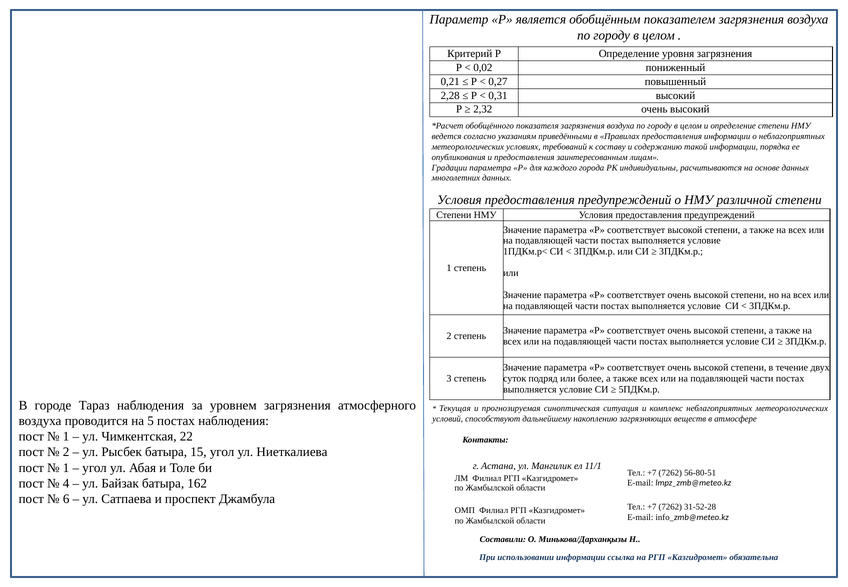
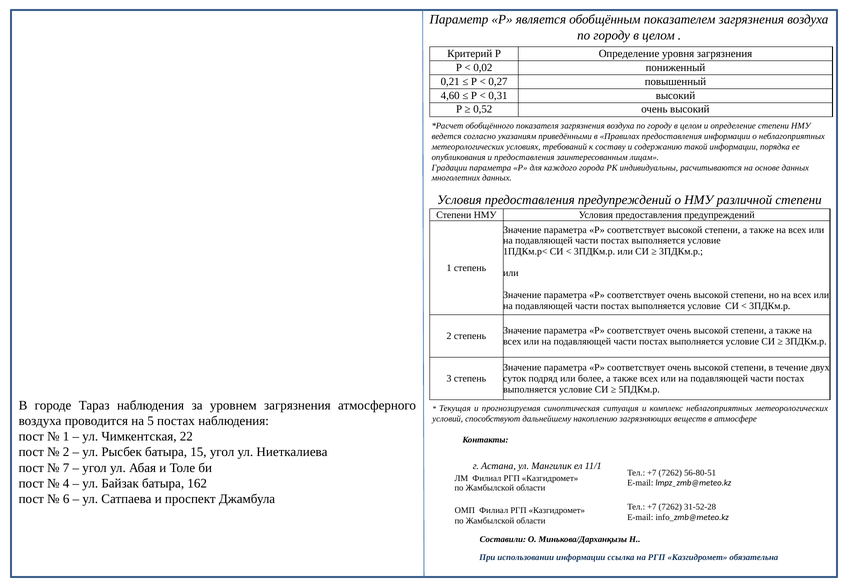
2,28: 2,28 -> 4,60
2,32: 2,32 -> 0,52
1 at (66, 468): 1 -> 7
